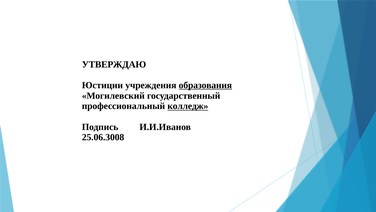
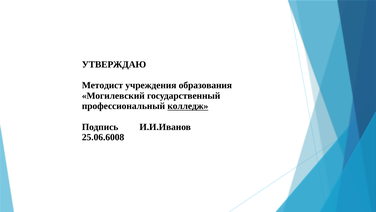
Юстиции: Юстиции -> Методист
образования underline: present -> none
25.06.3008: 25.06.3008 -> 25.06.6008
